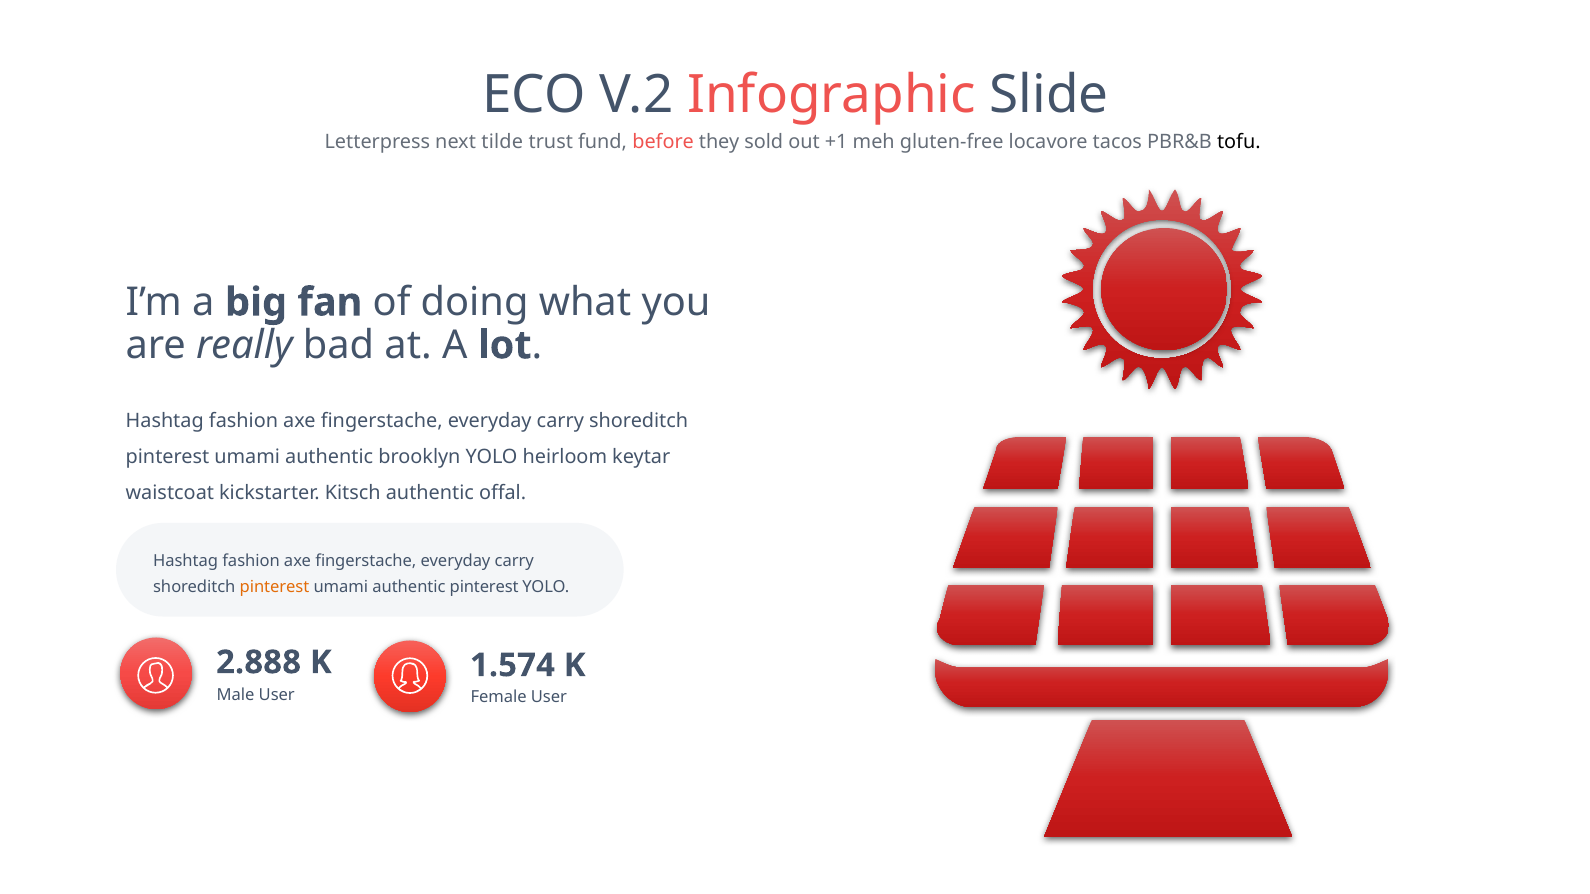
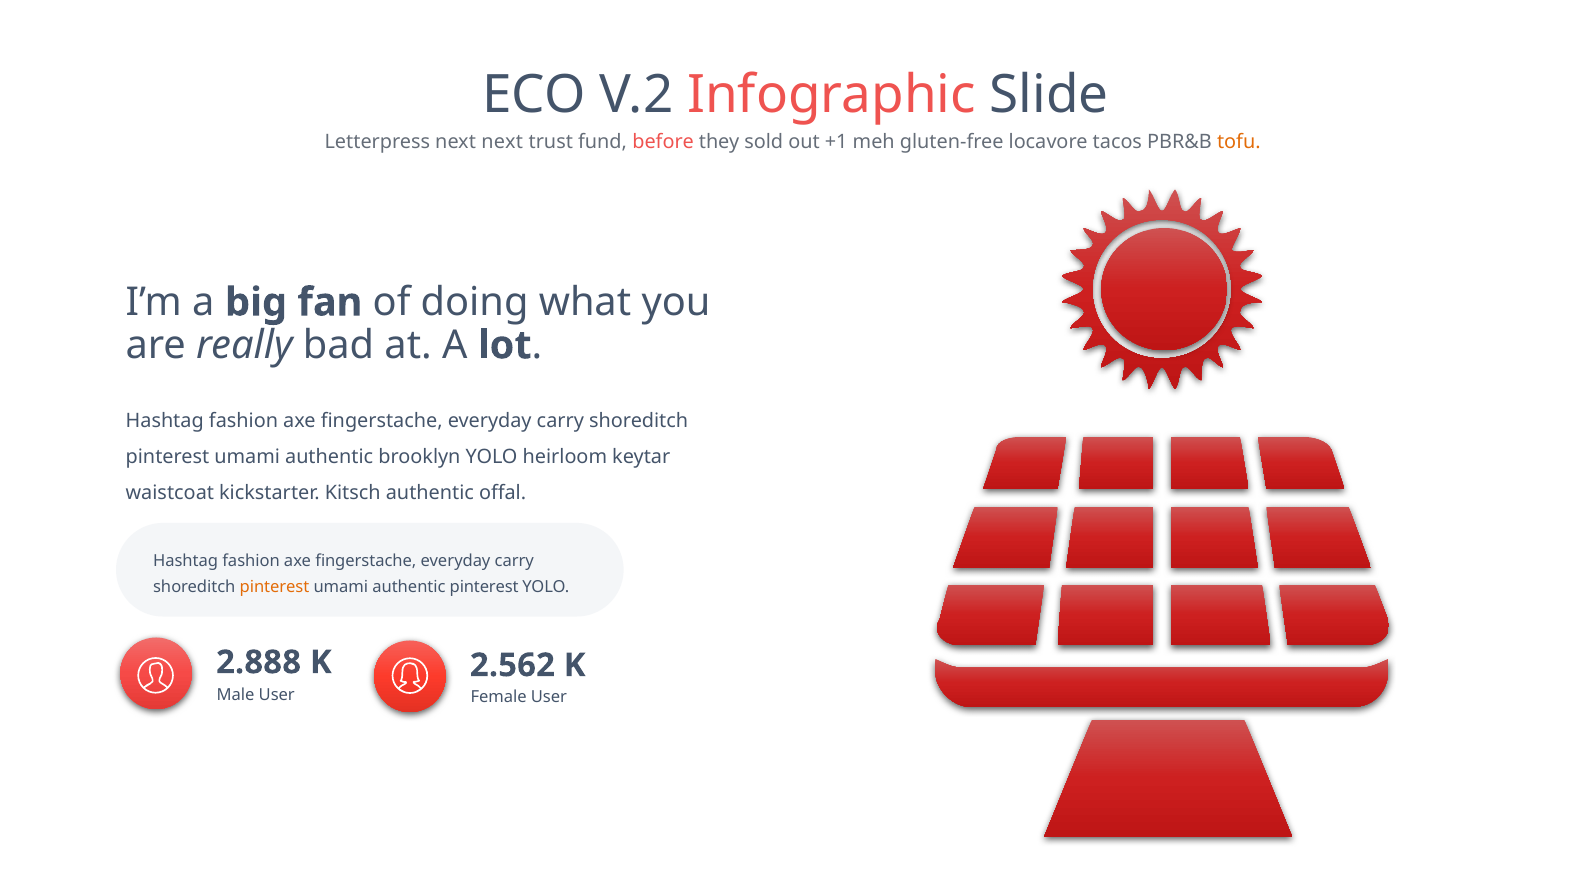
next tilde: tilde -> next
tofu colour: black -> orange
1.574: 1.574 -> 2.562
